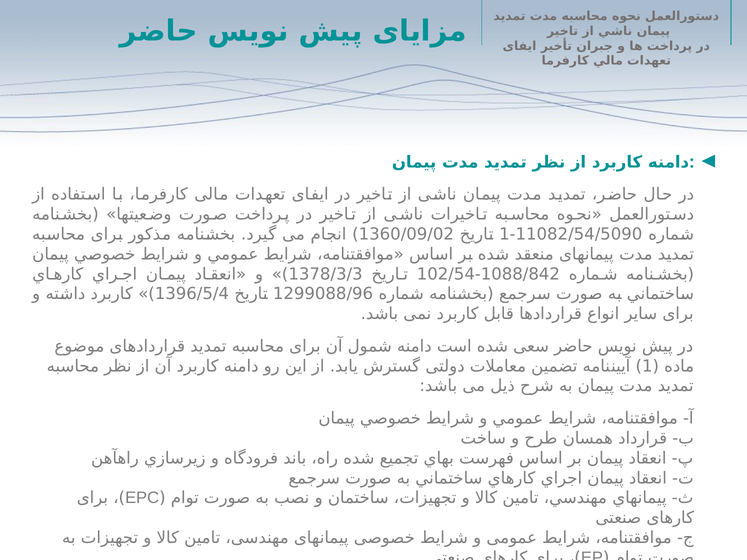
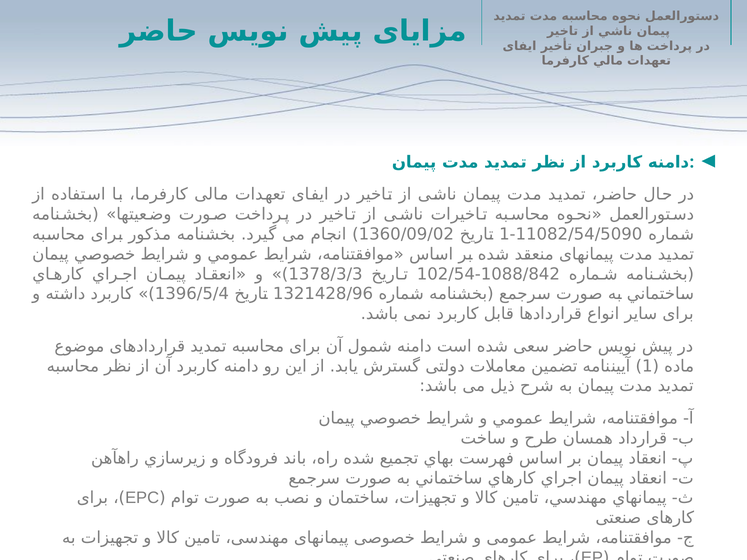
1299088/96: 1299088/96 -> 1321428/96
